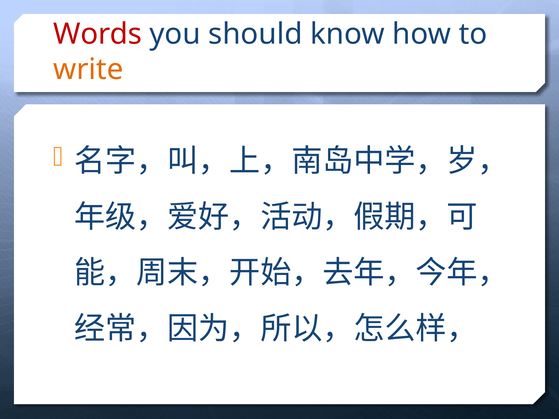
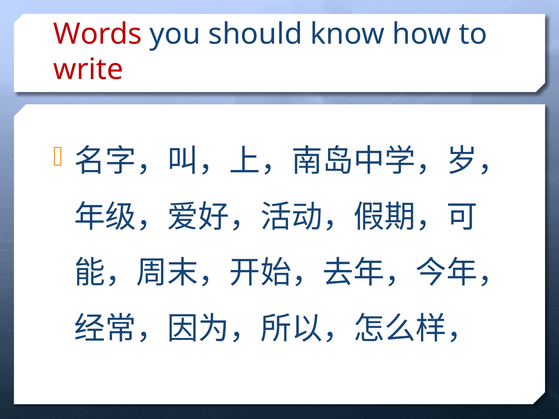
write colour: orange -> red
